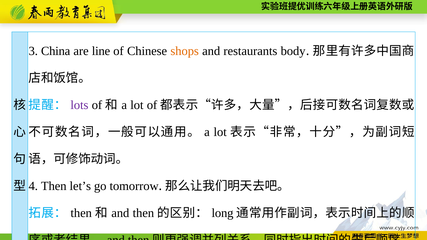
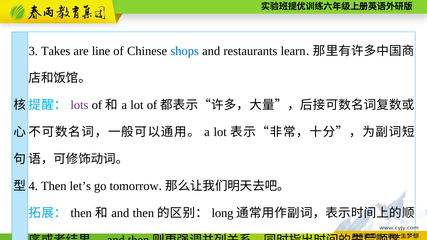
China: China -> Takes
shops colour: orange -> blue
body: body -> learn
